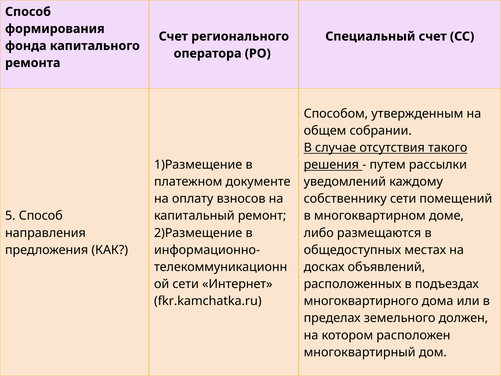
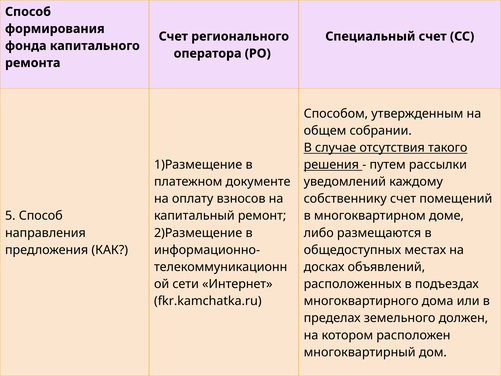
собственнику сети: сети -> счет
